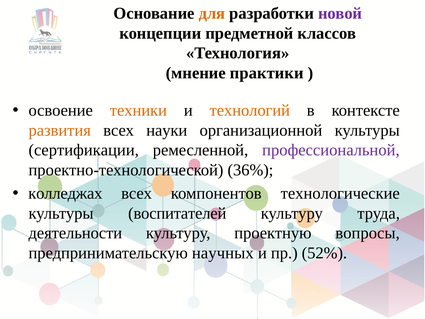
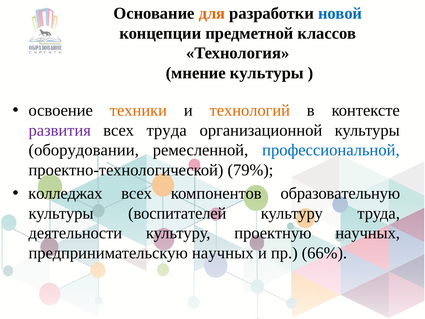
новой colour: purple -> blue
мнение практики: практики -> культуры
развития colour: orange -> purple
всех науки: науки -> труда
сертификации: сертификации -> оборудовании
профессиональной colour: purple -> blue
36%: 36% -> 79%
технологические: технологические -> образовательную
проектную вопросы: вопросы -> научных
52%: 52% -> 66%
